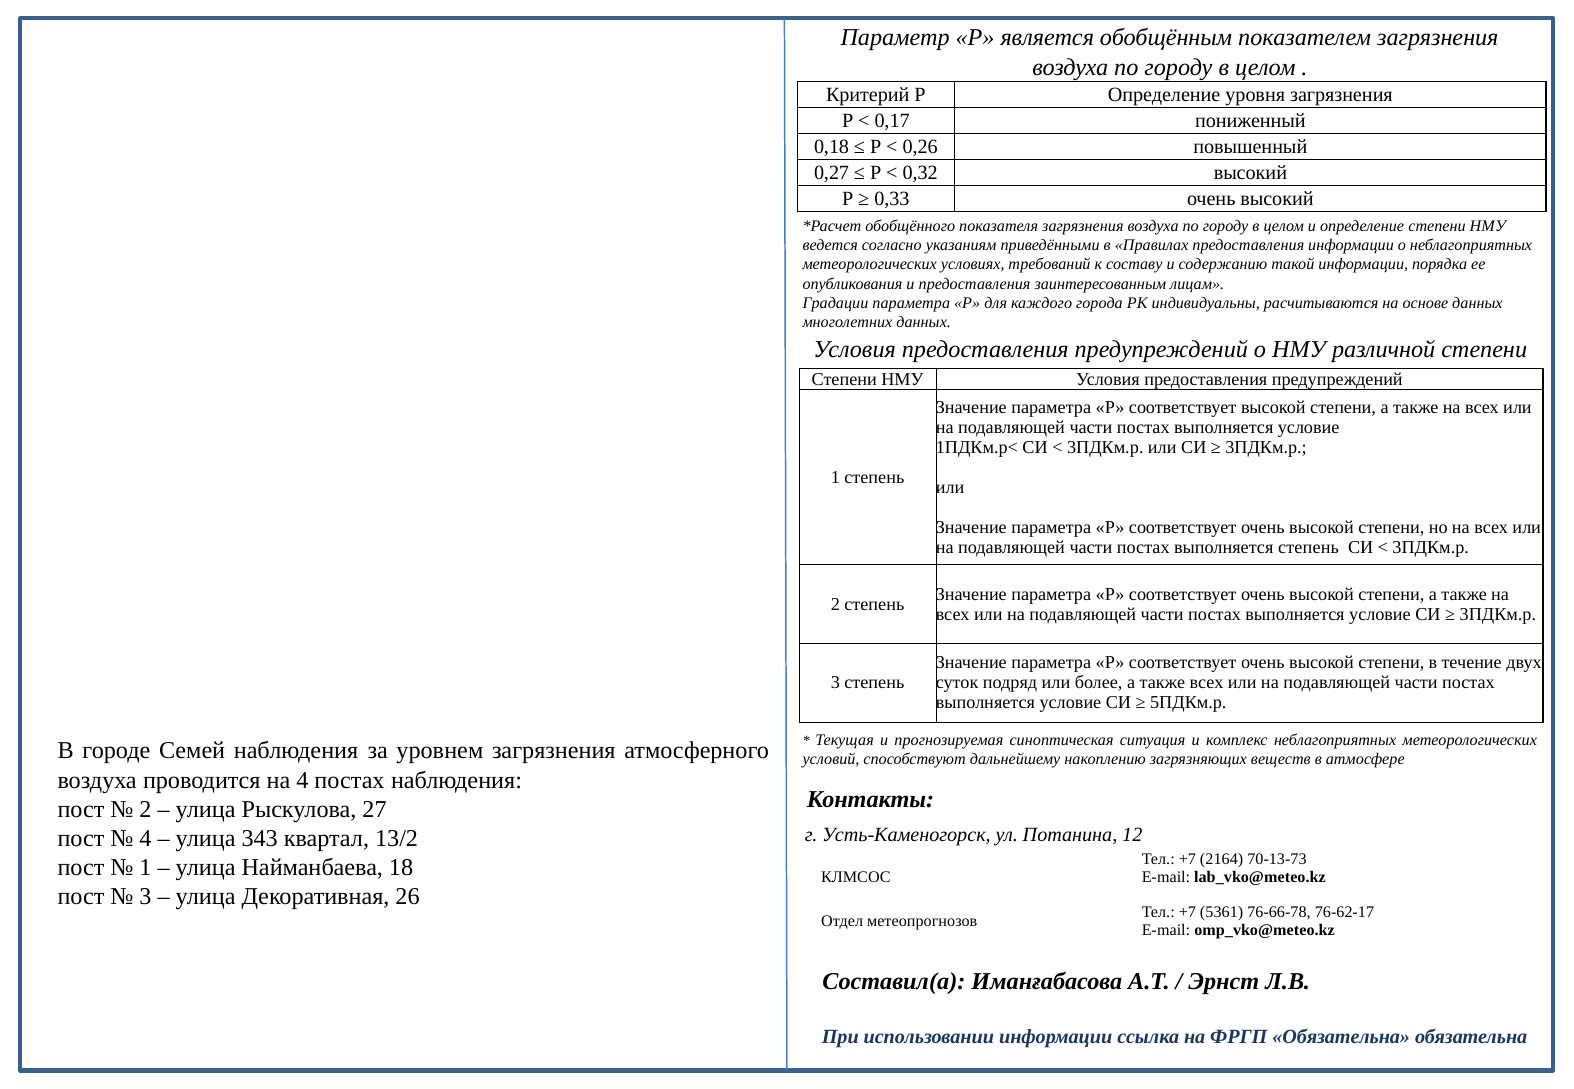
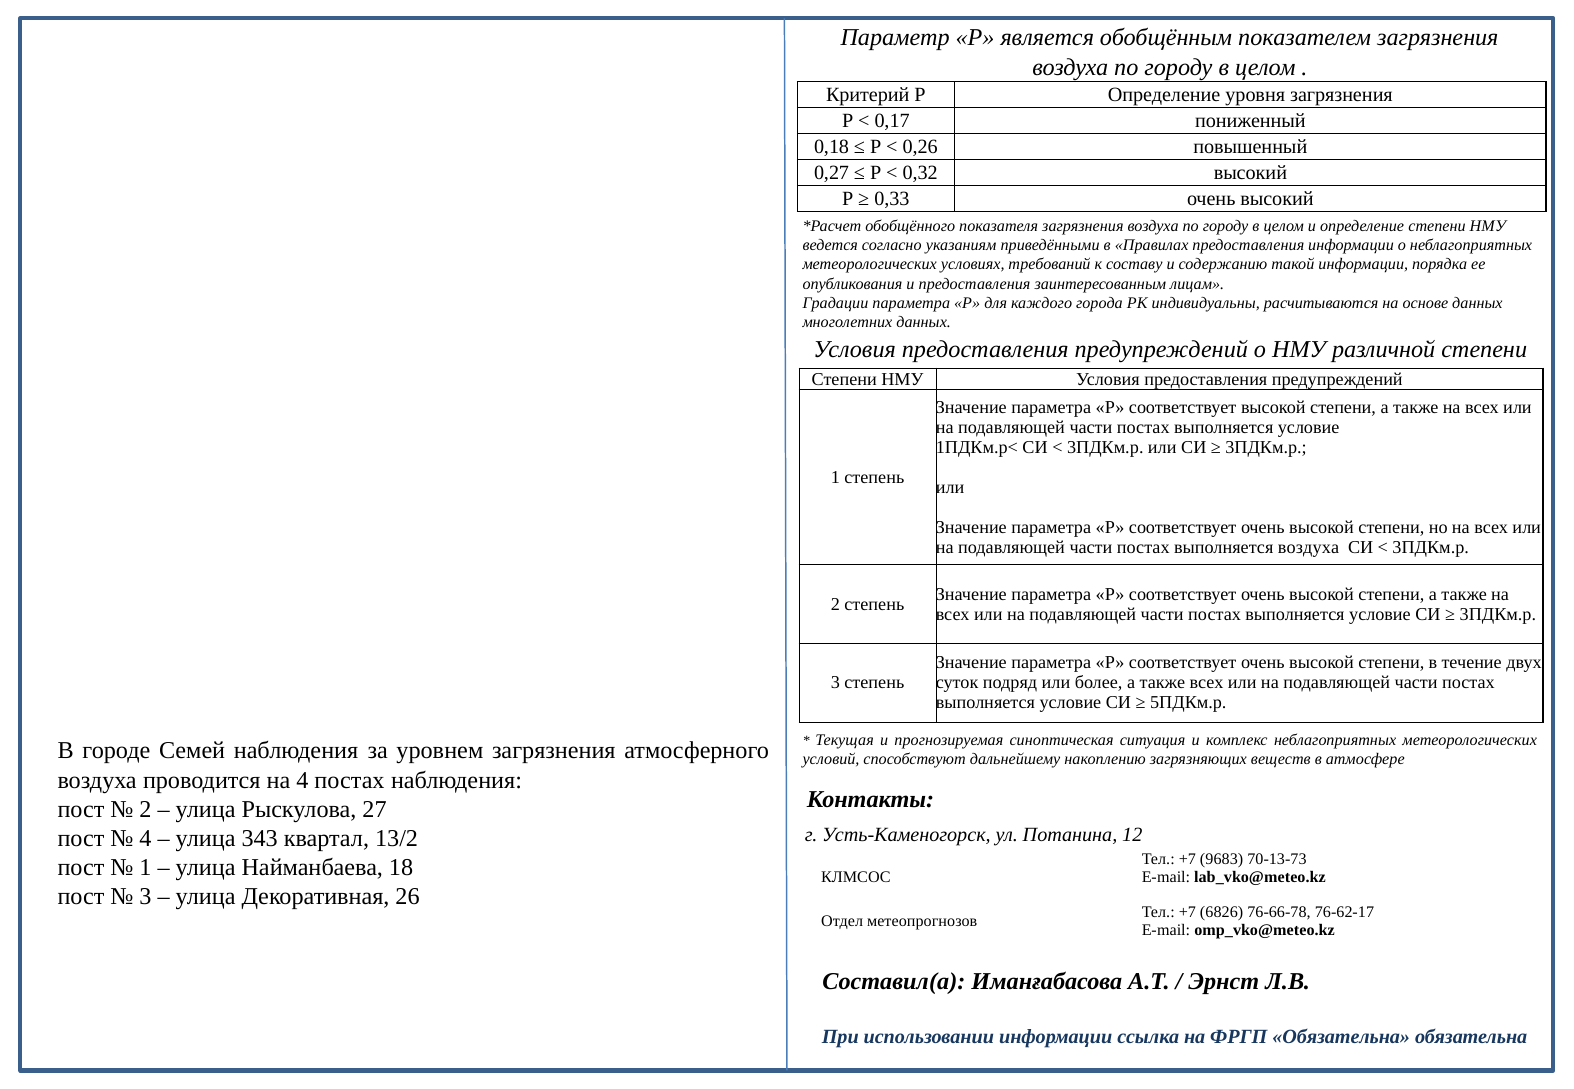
выполняется степень: степень -> воздуха
2164: 2164 -> 9683
5361: 5361 -> 6826
